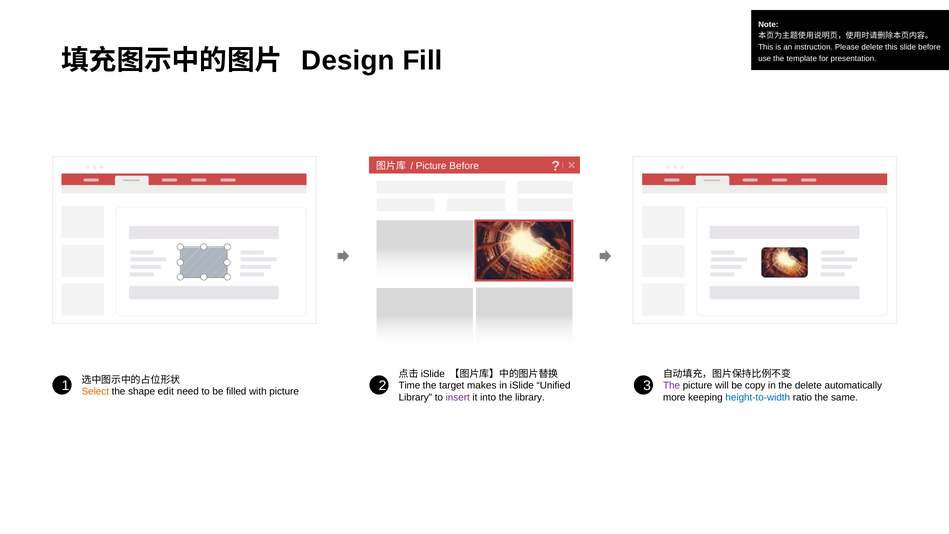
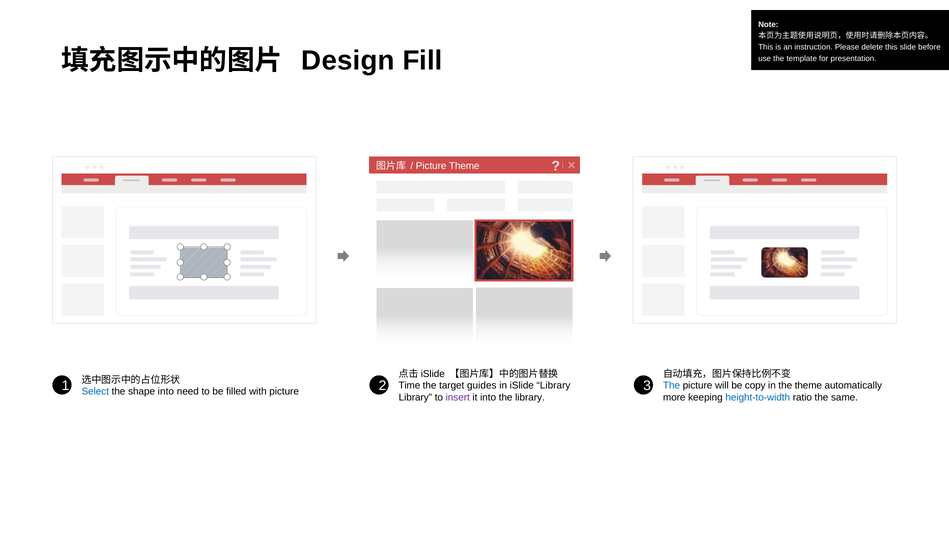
Picture Before: Before -> Theme
makes: makes -> guides
iSlide Unified: Unified -> Library
The at (672, 386) colour: purple -> blue
the delete: delete -> theme
Select colour: orange -> blue
shape edit: edit -> into
